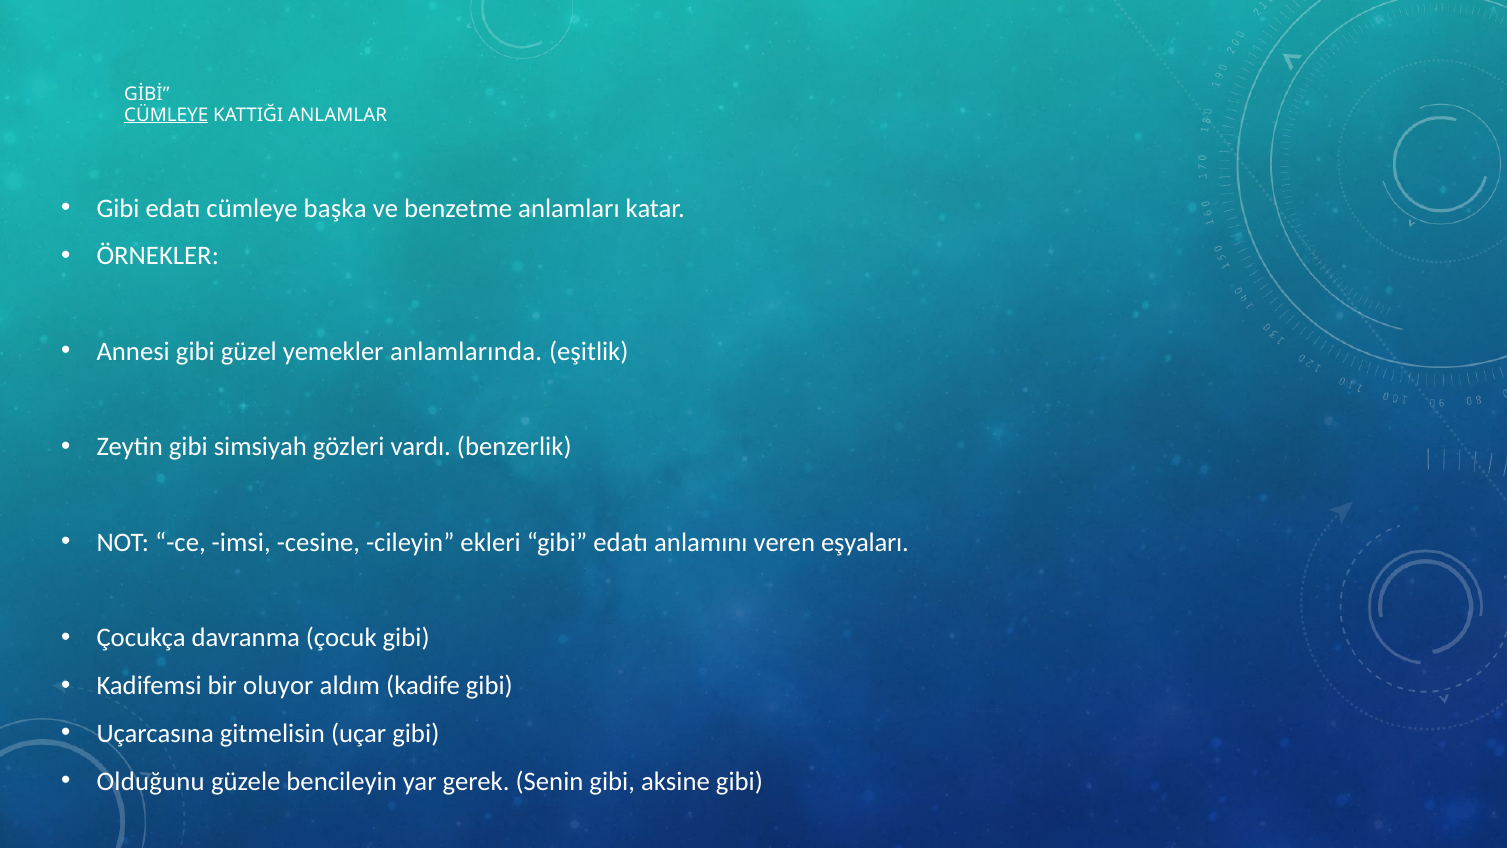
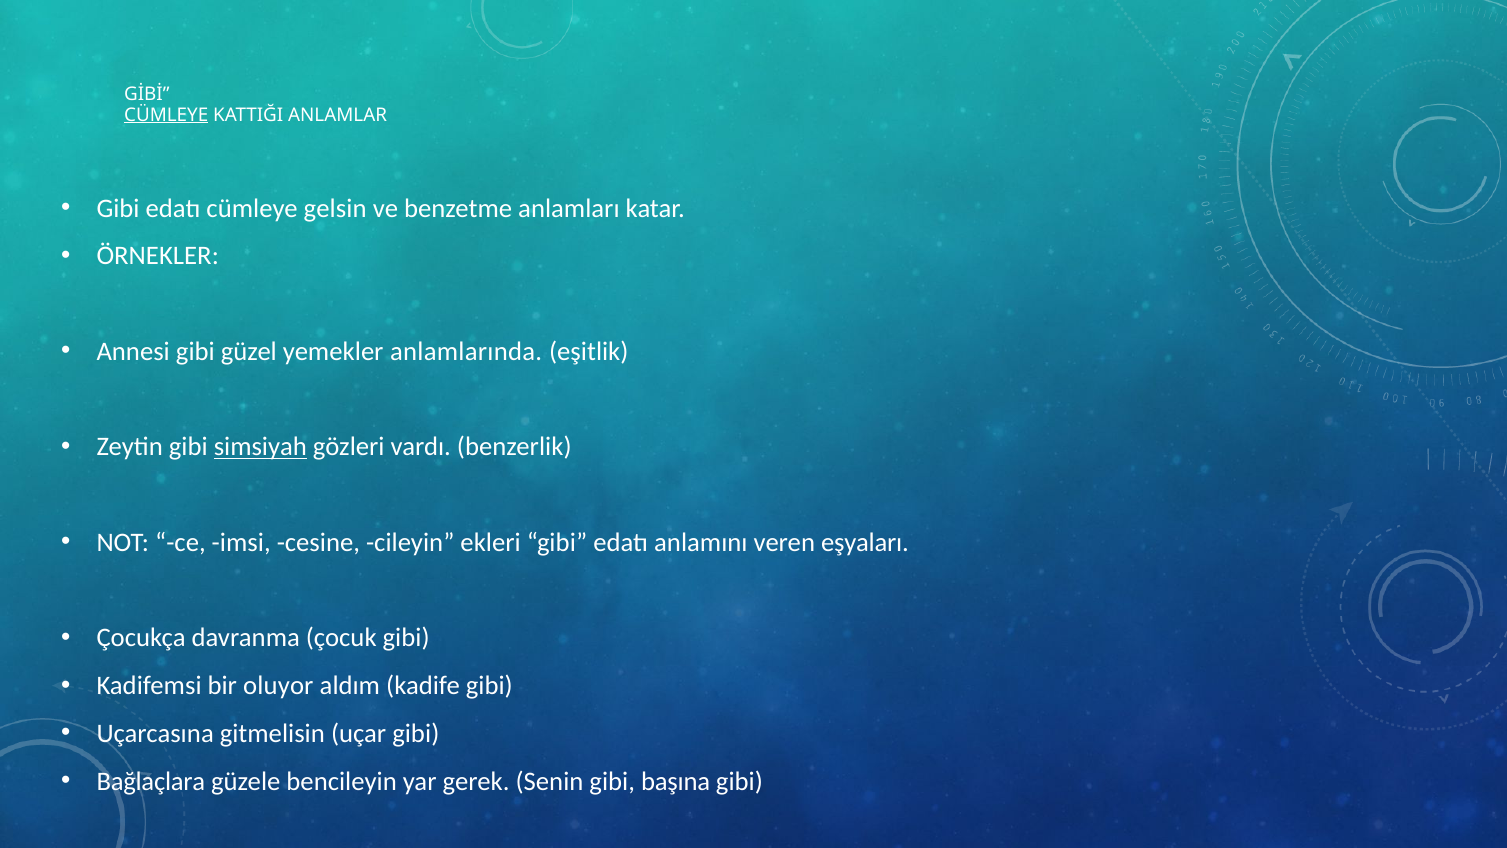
başka: başka -> gelsin
simsiyah underline: none -> present
Olduğunu: Olduğunu -> Bağlaçlara
aksine: aksine -> başına
